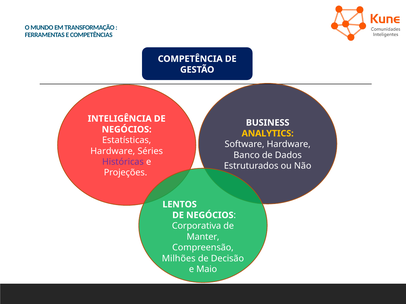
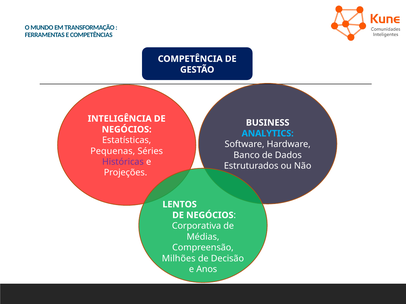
ANALYTICS colour: yellow -> light blue
Hardware at (113, 151): Hardware -> Pequenas
Manter: Manter -> Médias
Maio: Maio -> Anos
